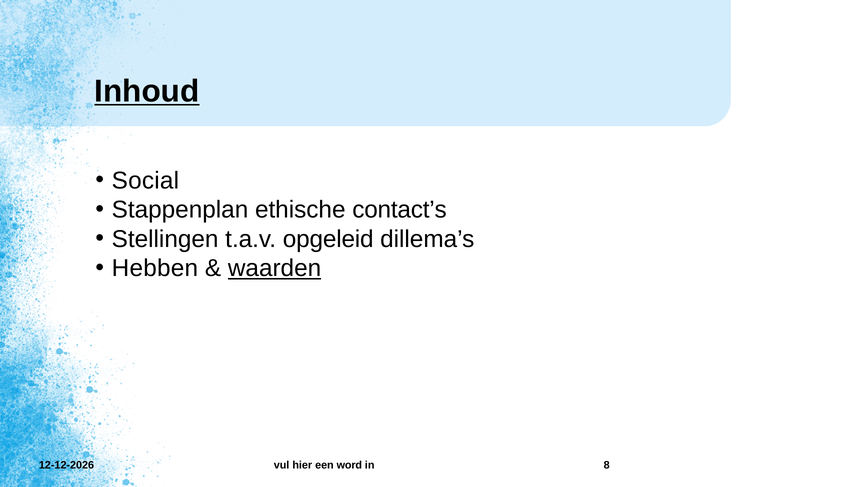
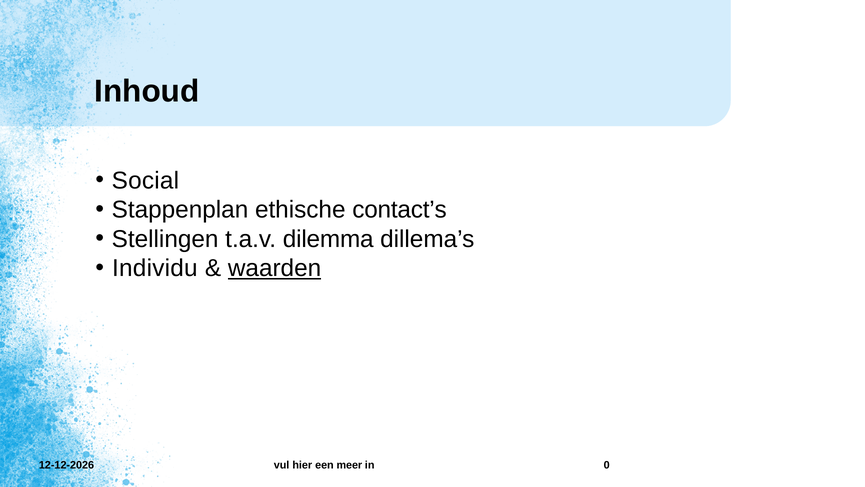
Inhoud underline: present -> none
opgeleid: opgeleid -> dilemma
Hebben: Hebben -> Individu
word: word -> meer
8: 8 -> 0
